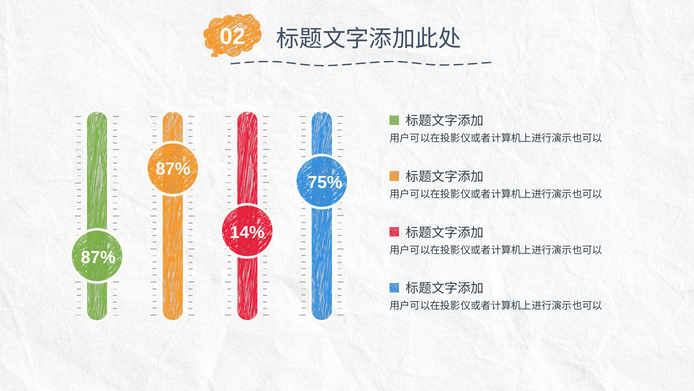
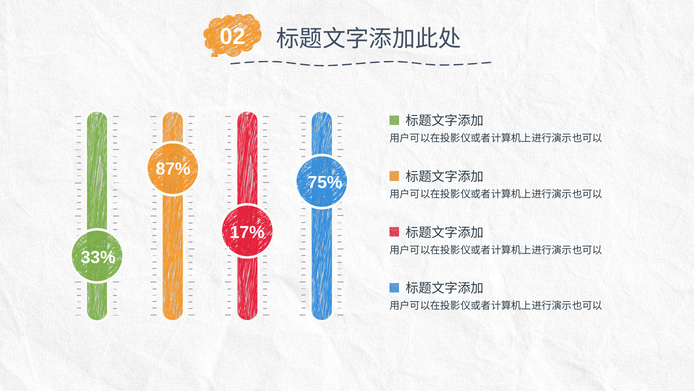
14%: 14% -> 17%
87% at (98, 257): 87% -> 33%
